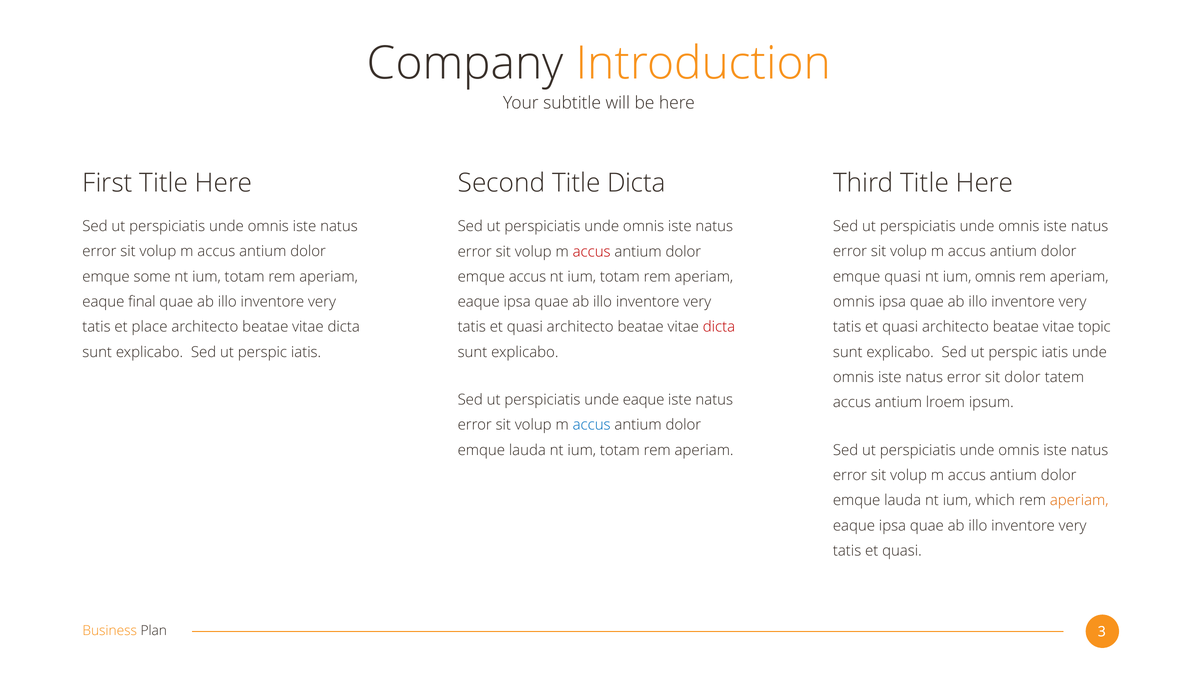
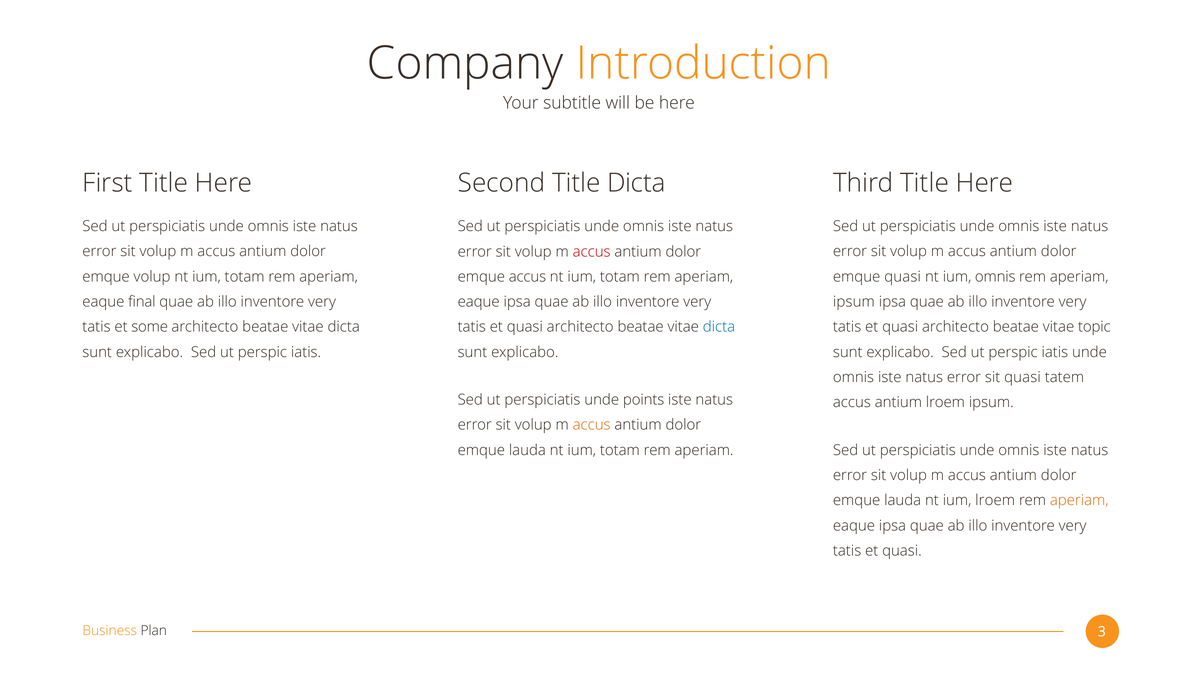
emque some: some -> volup
omnis at (854, 302): omnis -> ipsum
place: place -> some
dicta at (719, 327) colour: red -> blue
sit dolor: dolor -> quasi
unde eaque: eaque -> points
accus at (592, 425) colour: blue -> orange
ium which: which -> lroem
